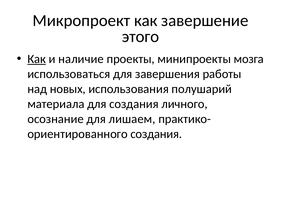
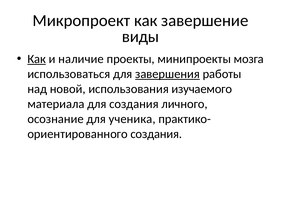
этого: этого -> виды
завершения underline: none -> present
новых: новых -> новой
полушарий: полушарий -> изучаемого
лишаем: лишаем -> ученика
